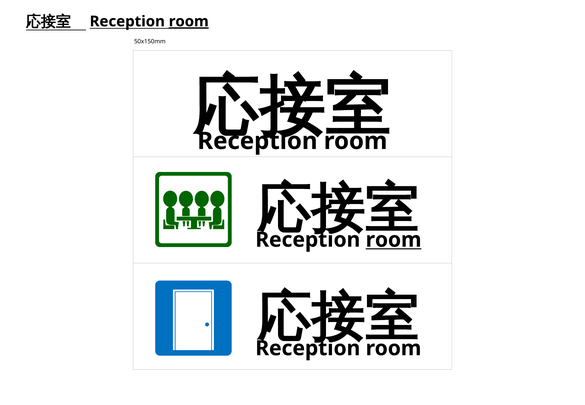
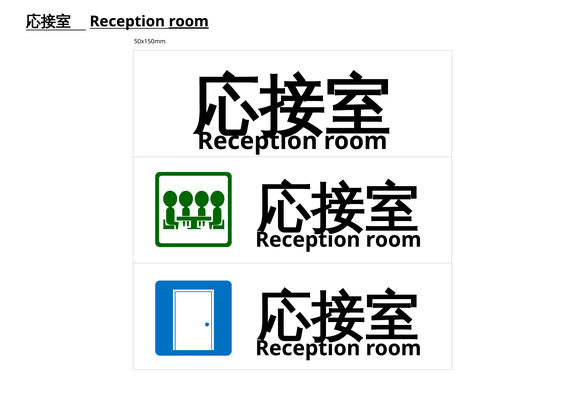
room at (394, 240) underline: present -> none
